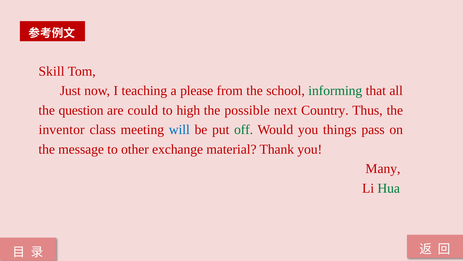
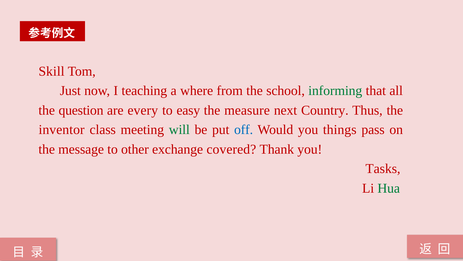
please: please -> where
could: could -> every
high: high -> easy
possible: possible -> measure
will colour: blue -> green
off colour: green -> blue
material: material -> covered
Many: Many -> Tasks
